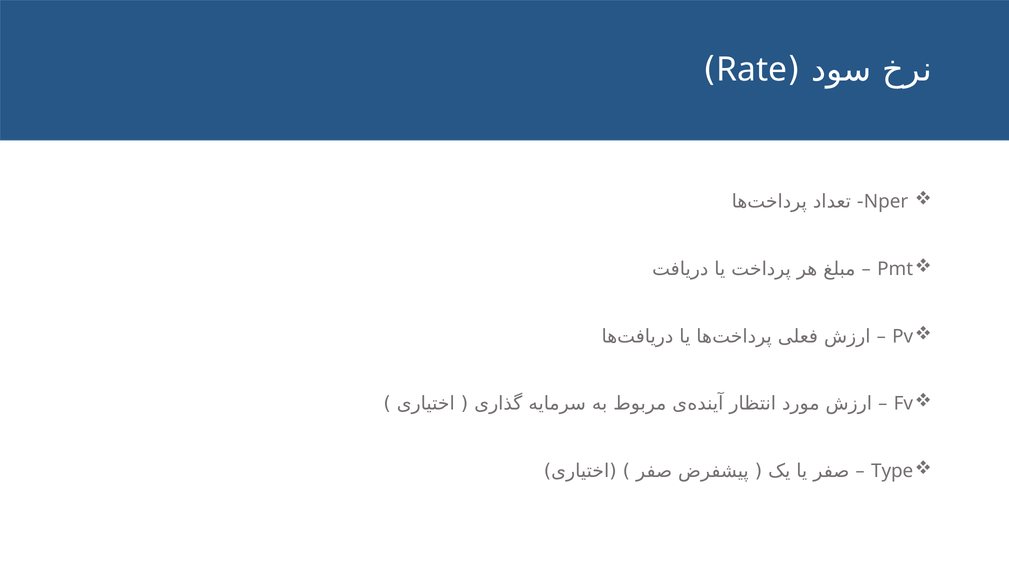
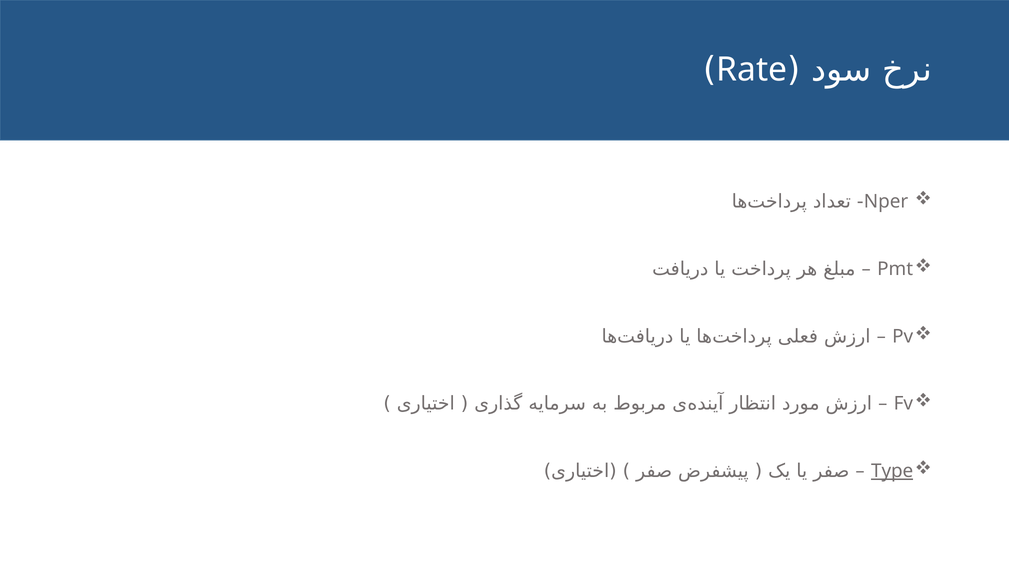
Type underline: none -> present
